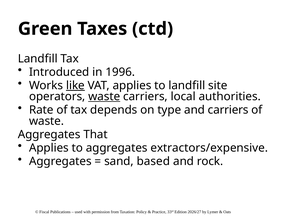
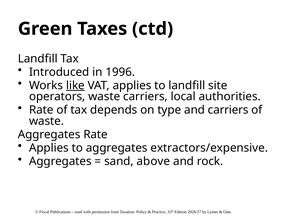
waste at (104, 97) underline: present -> none
Aggregates That: That -> Rate
based: based -> above
